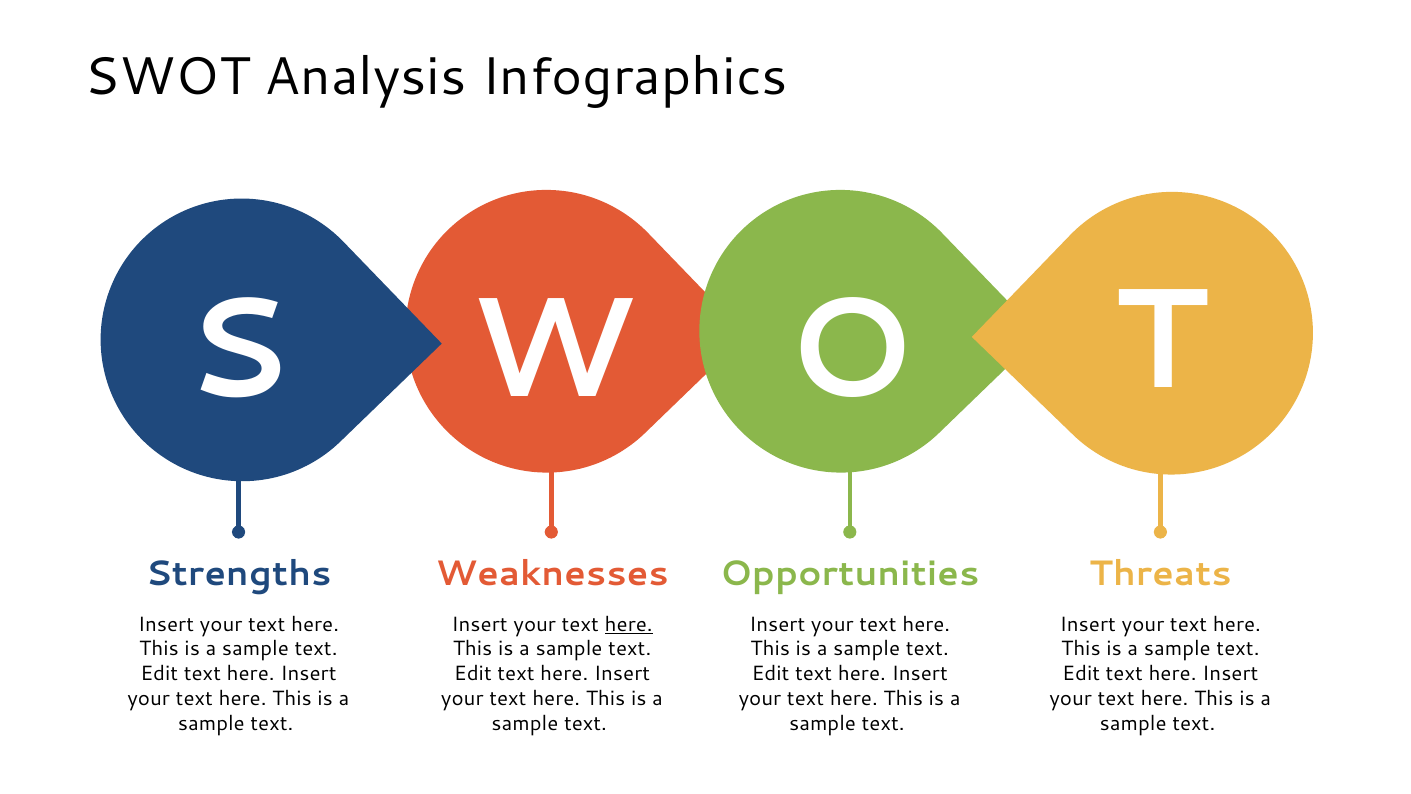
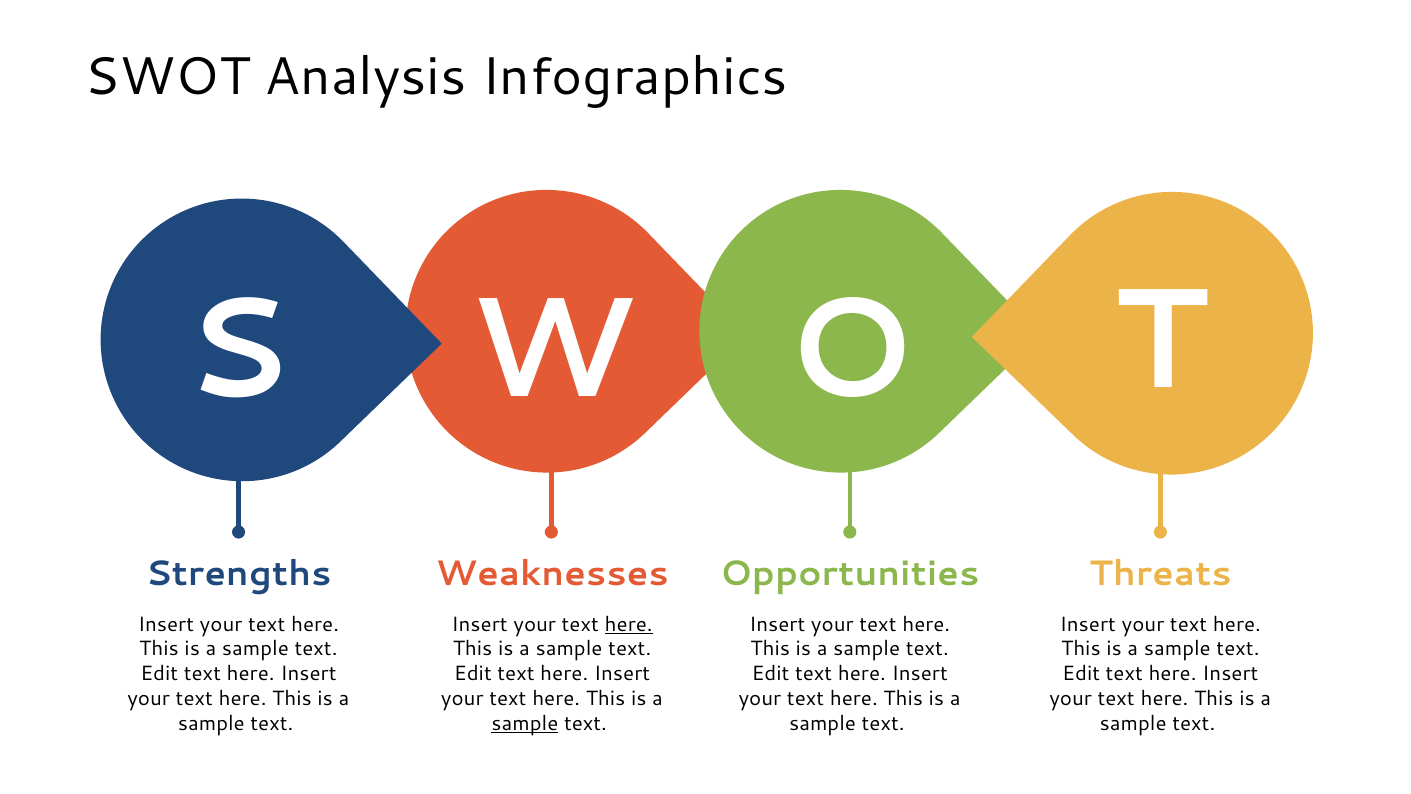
sample at (525, 723) underline: none -> present
